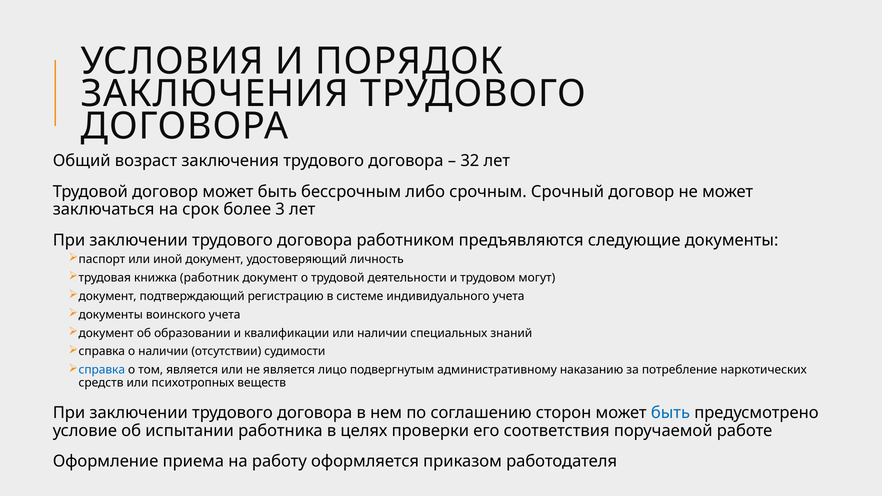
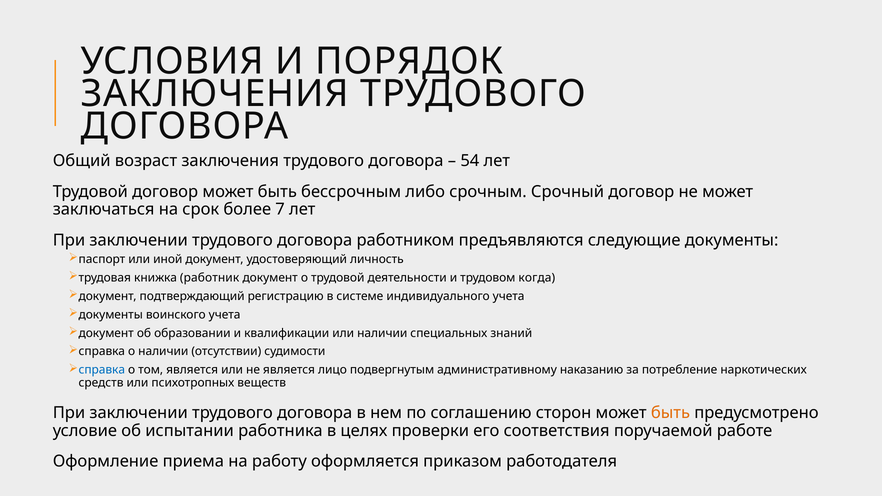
32: 32 -> 54
3: 3 -> 7
могут: могут -> когда
быть at (670, 413) colour: blue -> orange
